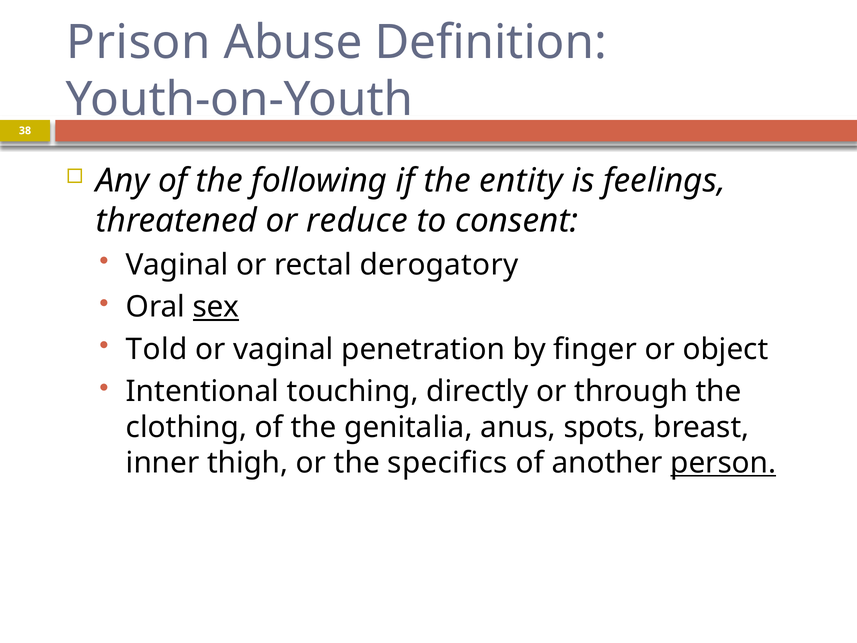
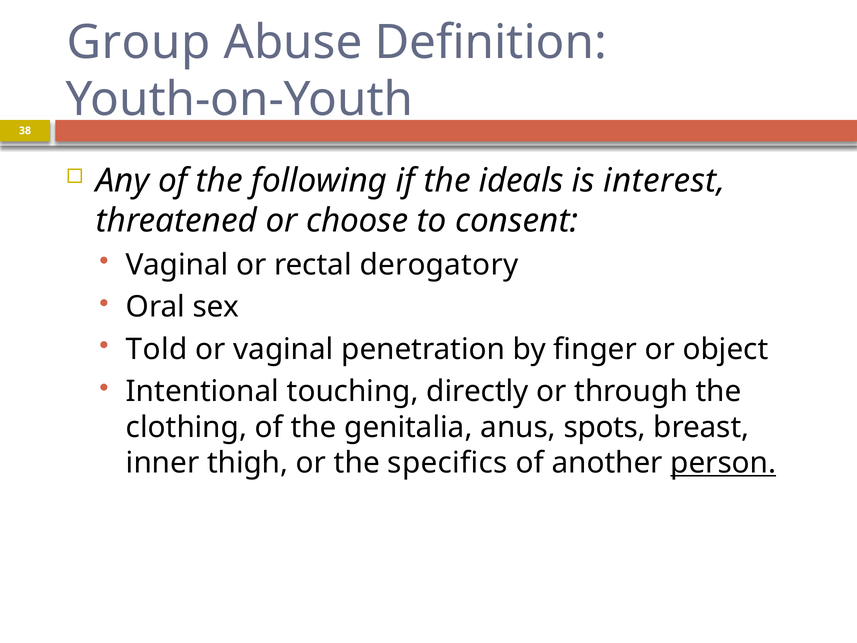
Prison: Prison -> Group
entity: entity -> ideals
feelings: feelings -> interest
reduce: reduce -> choose
sex underline: present -> none
